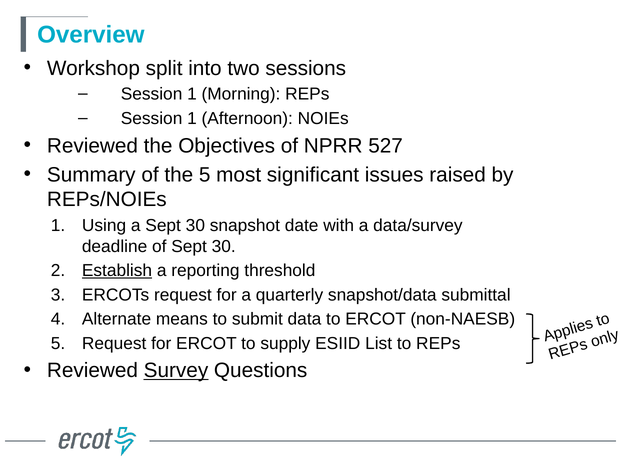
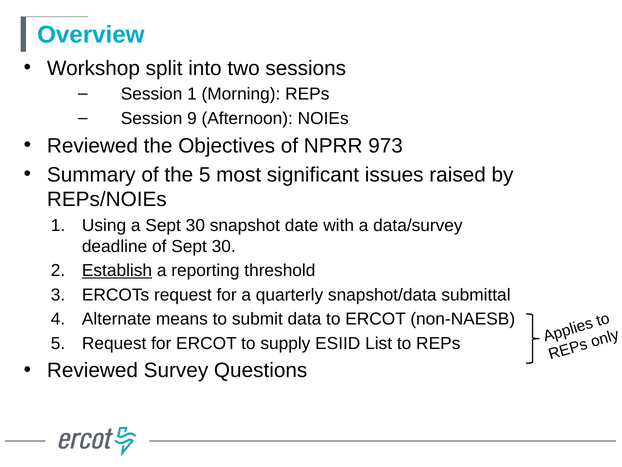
1 at (192, 118): 1 -> 9
527: 527 -> 973
Survey underline: present -> none
